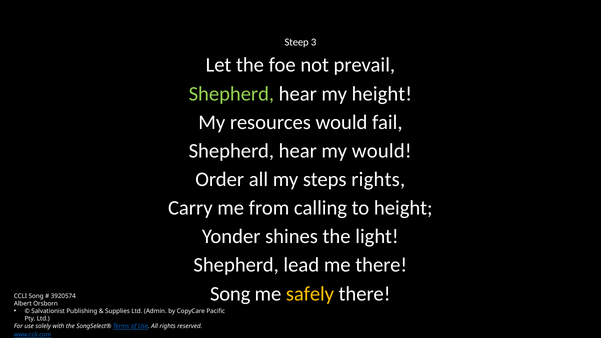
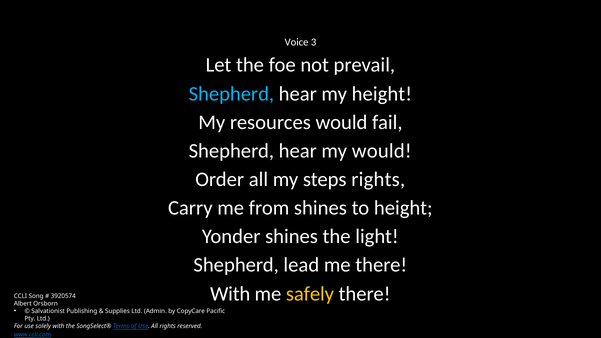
Steep: Steep -> Voice
Shepherd at (231, 94) colour: light green -> light blue
from calling: calling -> shines
Song at (230, 294): Song -> With
